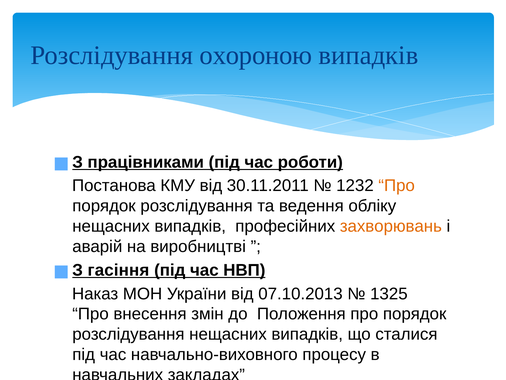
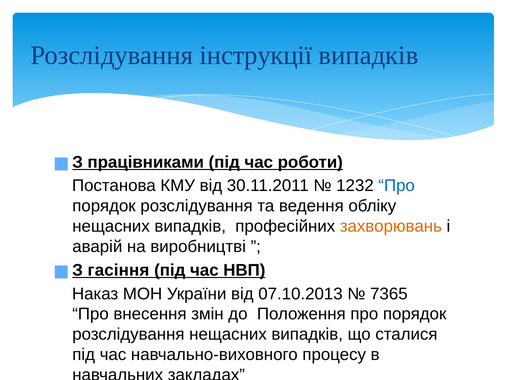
охороною: охороною -> інструкції
Про at (397, 185) colour: orange -> blue
1325: 1325 -> 7365
